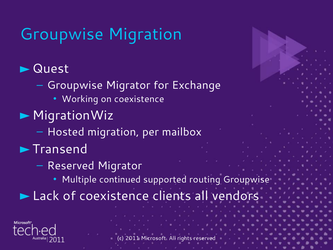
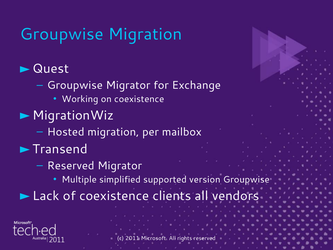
continued: continued -> simplified
routing: routing -> version
